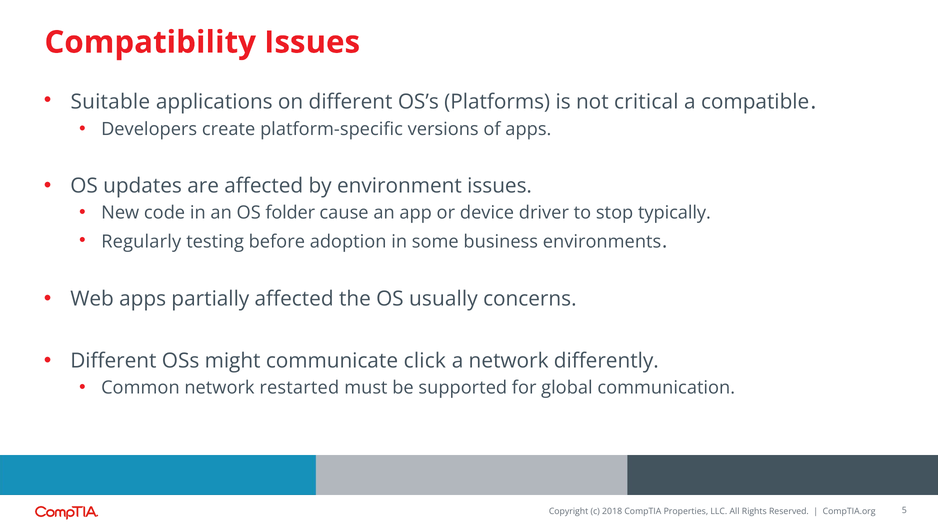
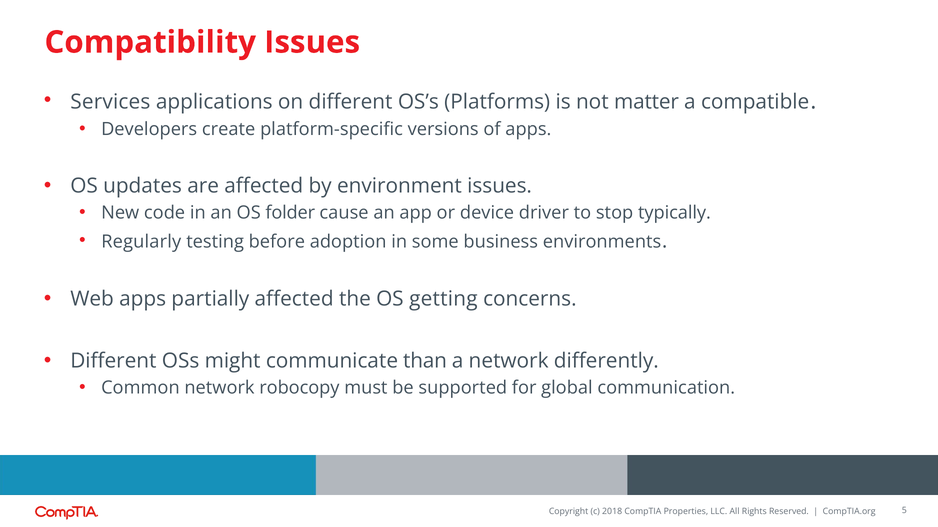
Suitable: Suitable -> Services
critical: critical -> matter
usually: usually -> getting
click: click -> than
restarted: restarted -> robocopy
